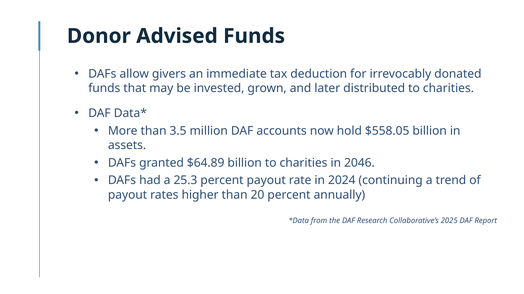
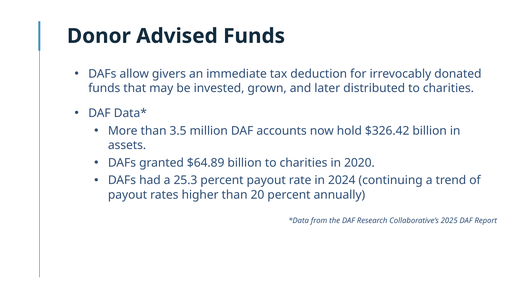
$558.05: $558.05 -> $326.42
2046: 2046 -> 2020
